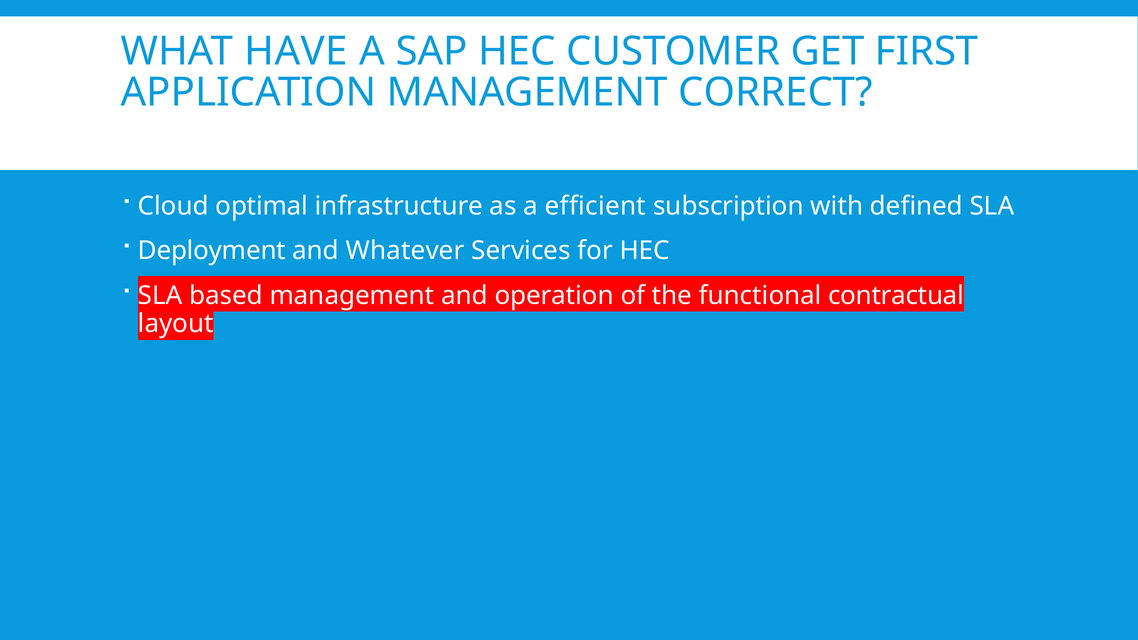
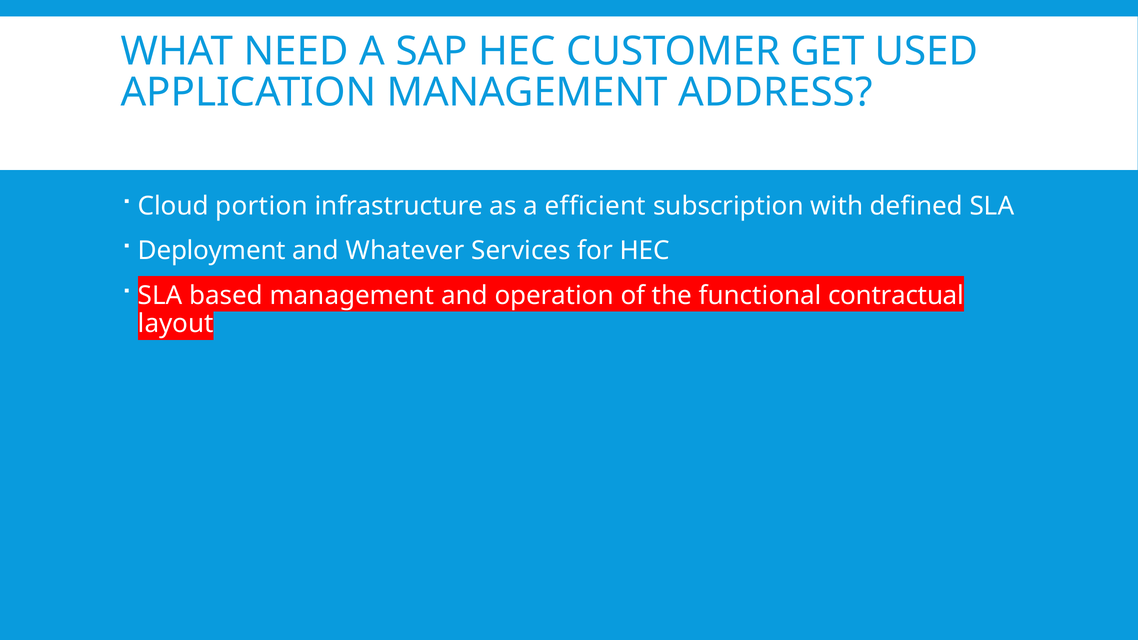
HAVE: HAVE -> NEED
FIRST: FIRST -> USED
CORRECT: CORRECT -> ADDRESS
optimal: optimal -> portion
